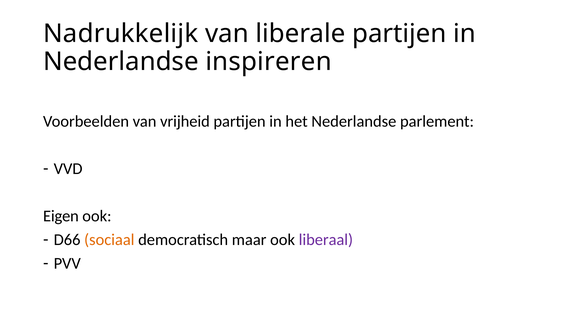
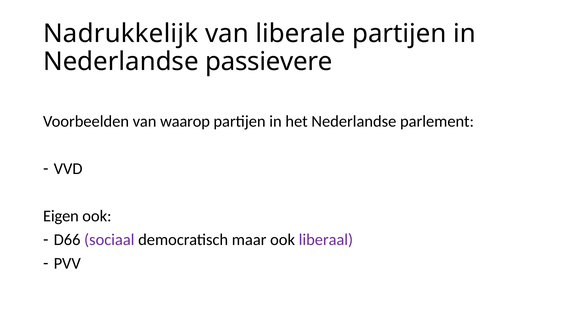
inspireren: inspireren -> passievere
vrijheid: vrijheid -> waarop
sociaal colour: orange -> purple
